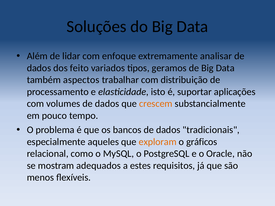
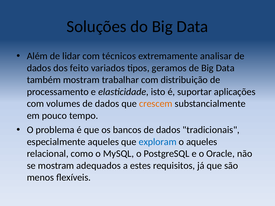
enfoque: enfoque -> técnicos
também aspectos: aspectos -> mostram
exploram colour: orange -> blue
o gráficos: gráficos -> aqueles
